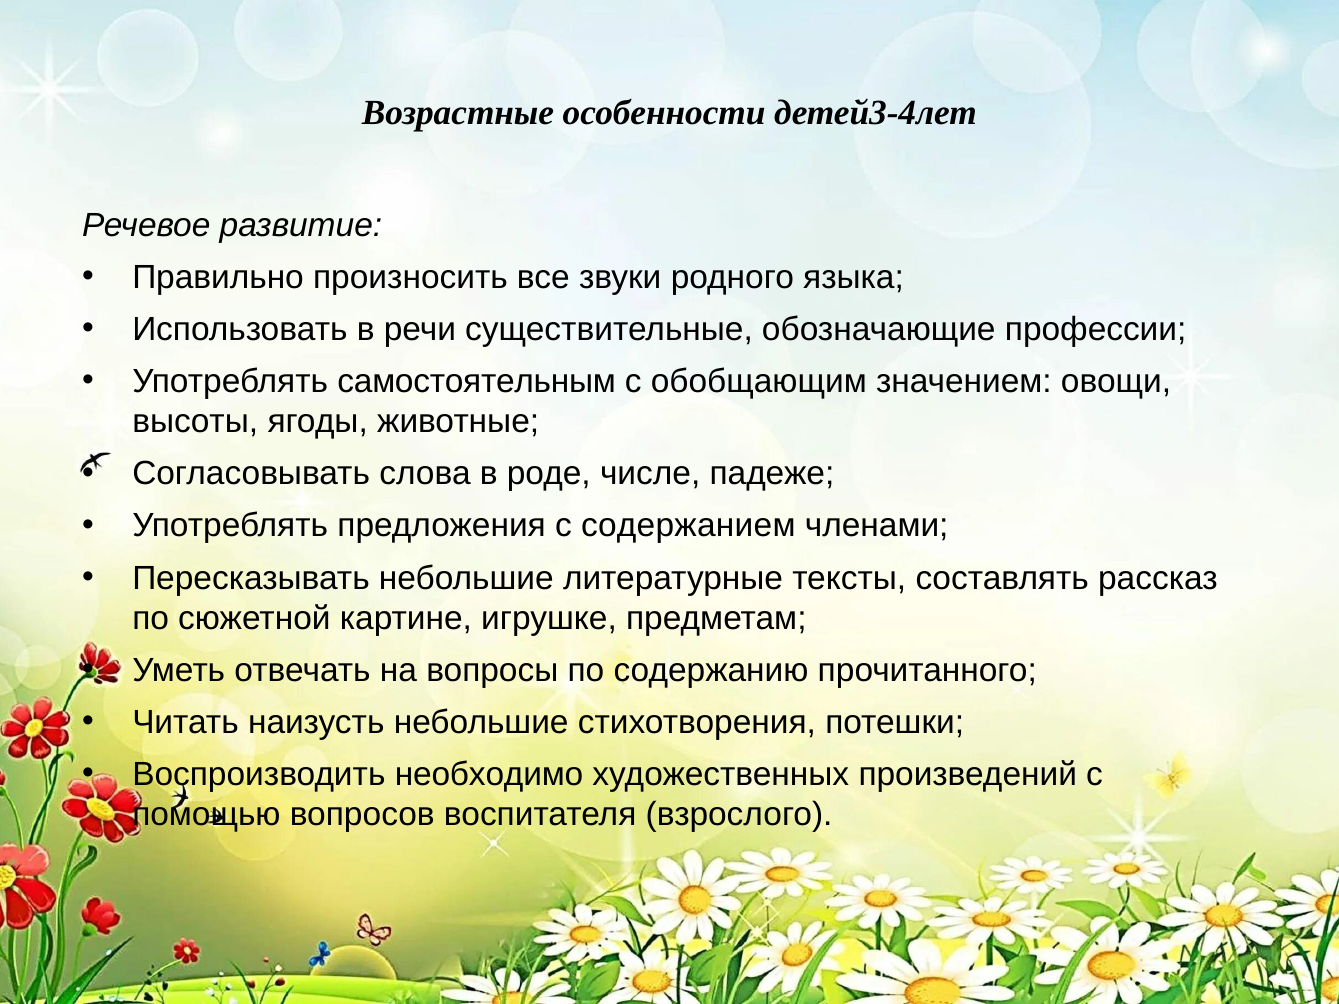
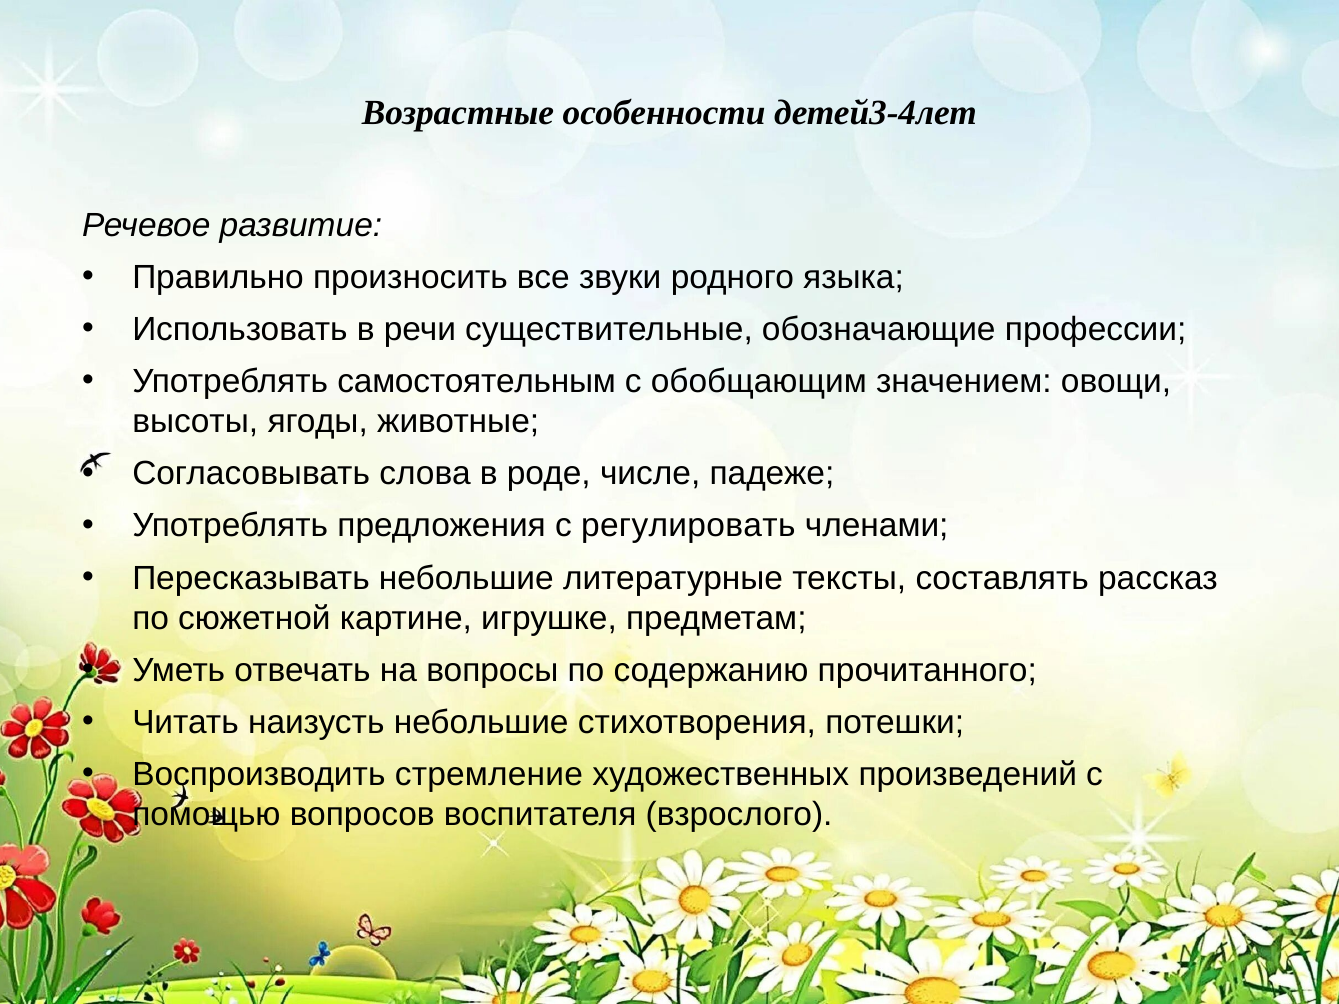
содержанием: содержанием -> регулировать
необходимо: необходимо -> стремление
